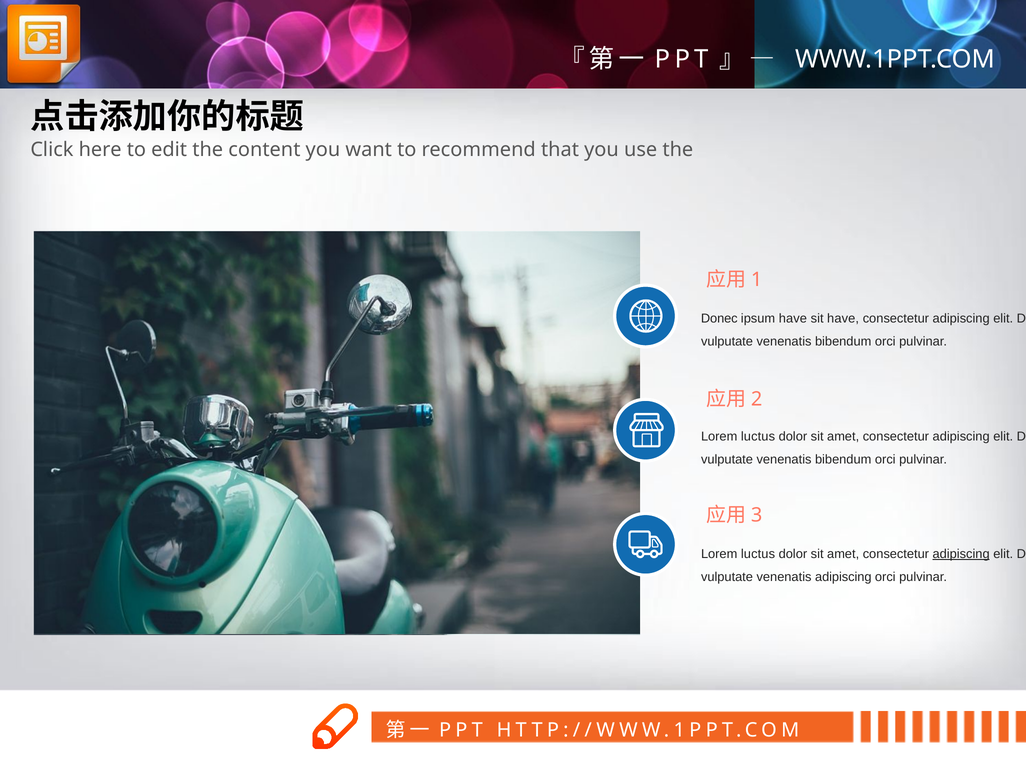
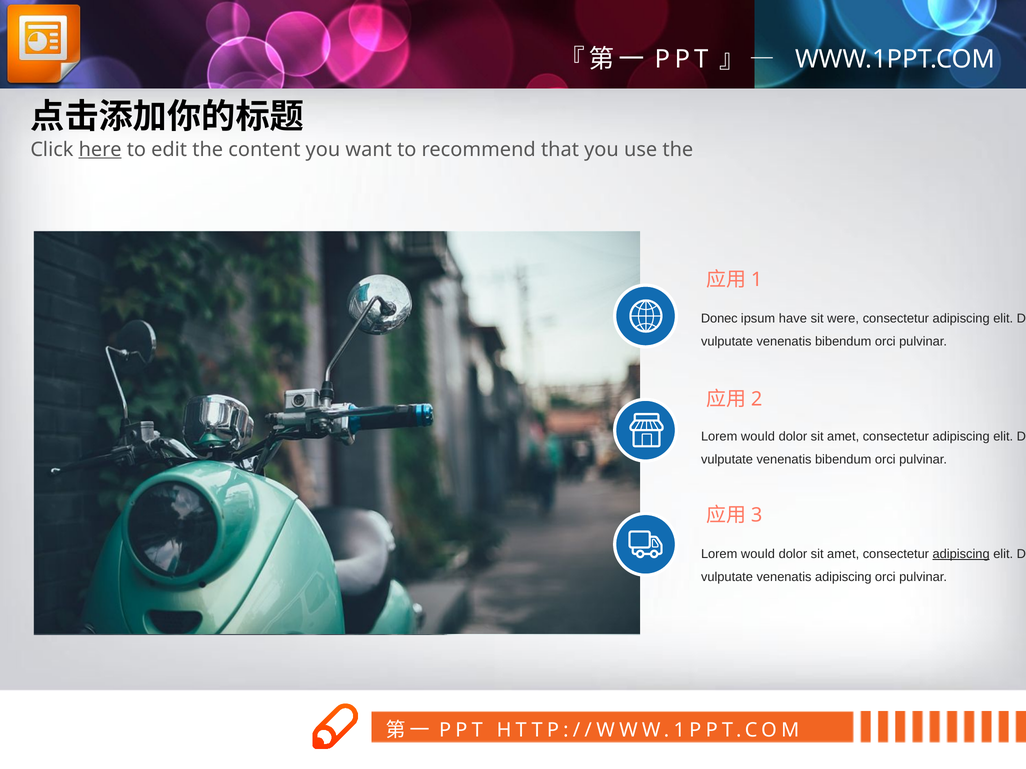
here underline: none -> present
sit have: have -> were
luctus at (758, 437): luctus -> would
luctus at (758, 554): luctus -> would
